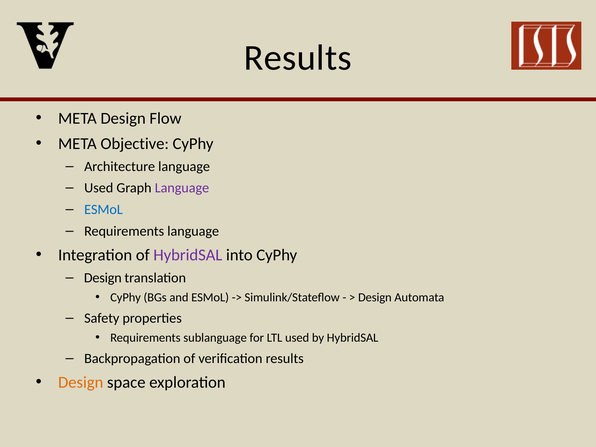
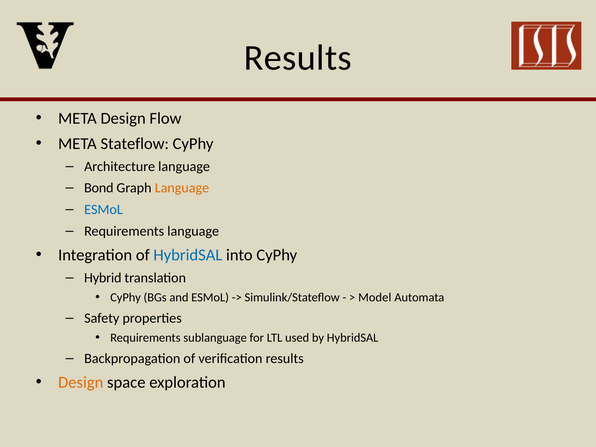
Objective: Objective -> Stateflow
Used at (99, 188): Used -> Bond
Language at (182, 188) colour: purple -> orange
HybridSAL at (188, 255) colour: purple -> blue
Design at (103, 278): Design -> Hybrid
Design at (375, 297): Design -> Model
